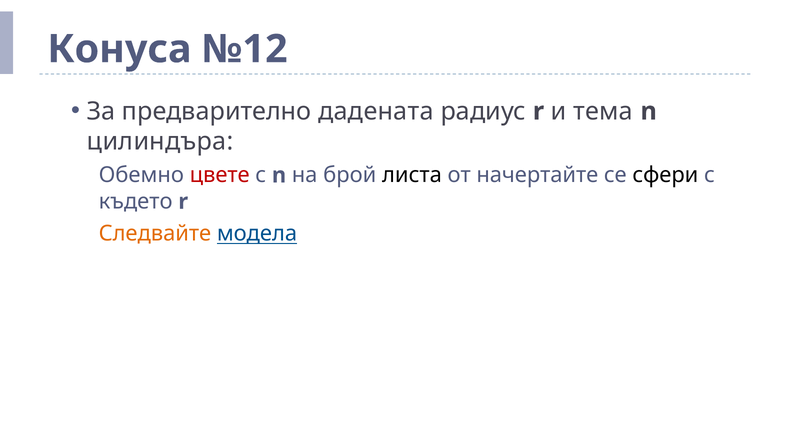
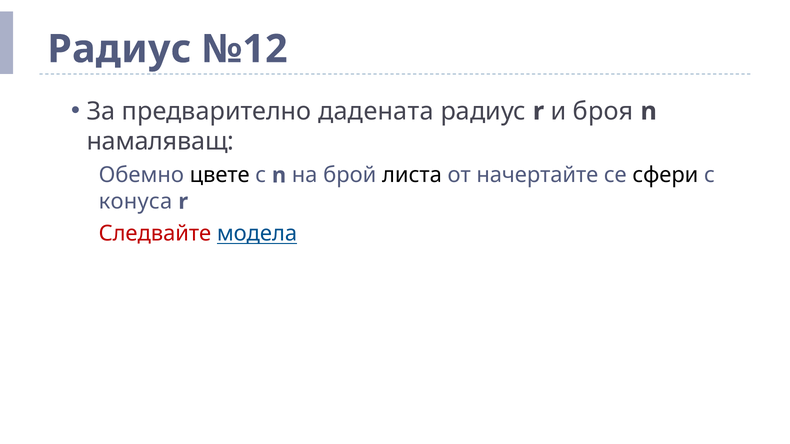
Конуса at (119, 49): Конуса -> Радиус
тема: тема -> броя
цилиндъра: цилиндъра -> намаляващ
цвете colour: red -> black
където: където -> конуса
Следвайте colour: orange -> red
